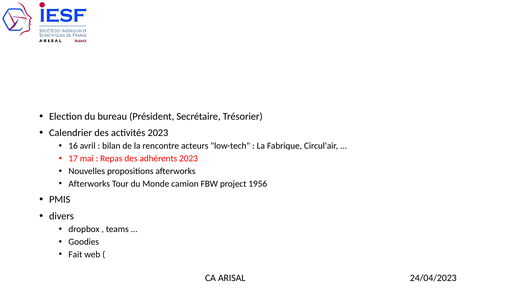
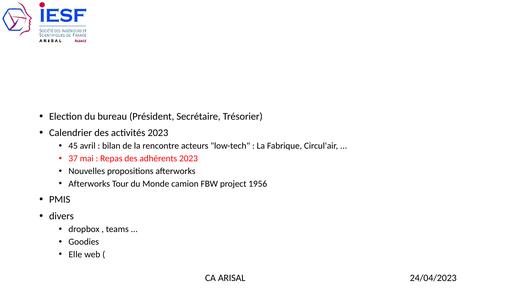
16: 16 -> 45
17: 17 -> 37
Fait: Fait -> Elle
